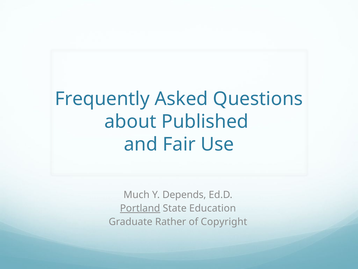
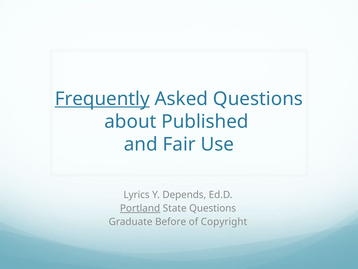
Frequently underline: none -> present
Much: Much -> Lyrics
State Education: Education -> Questions
Rather: Rather -> Before
